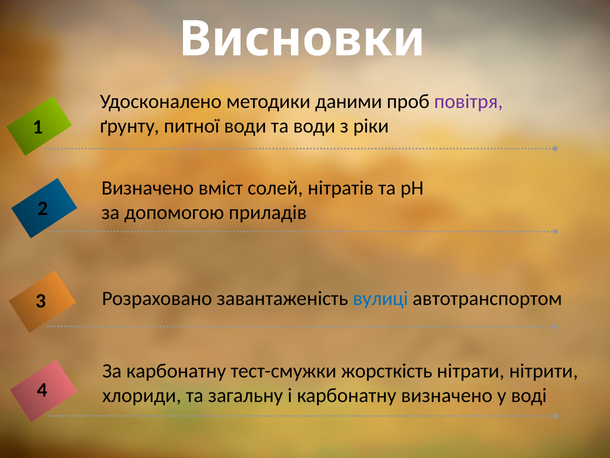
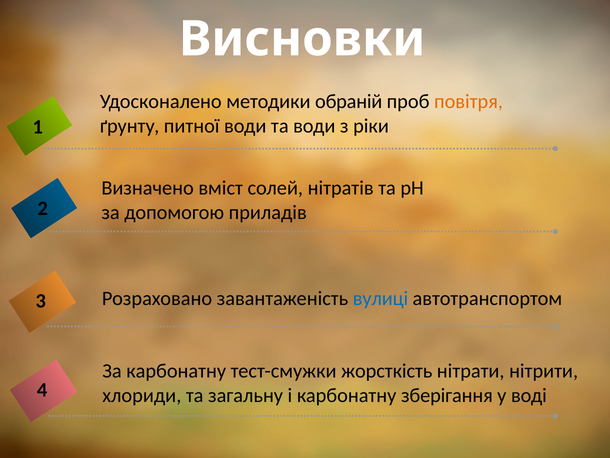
даними: даними -> обраній
повітря colour: purple -> orange
карбонатну визначено: визначено -> зберігання
